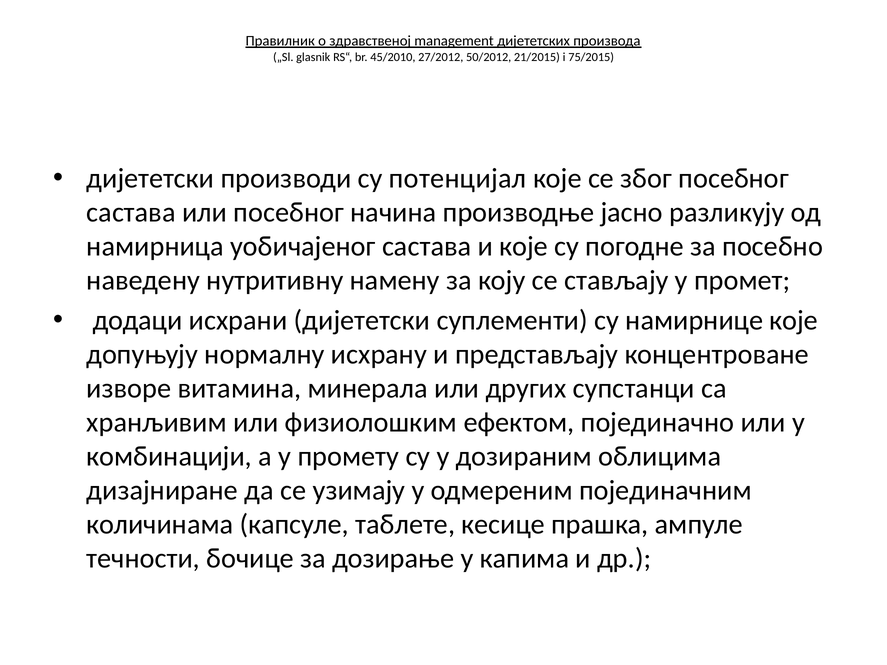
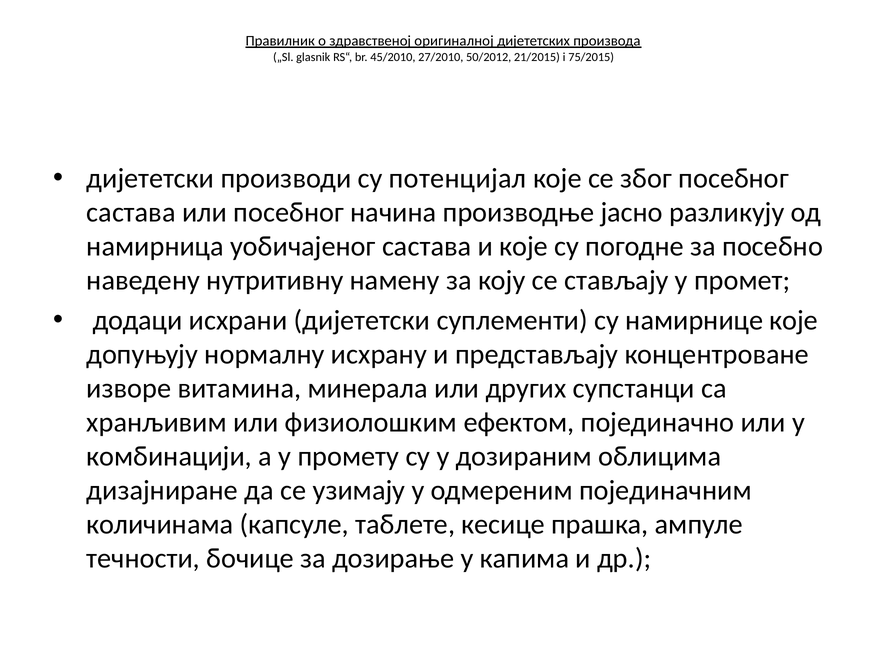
management: management -> оригиналној
27/2012: 27/2012 -> 27/2010
